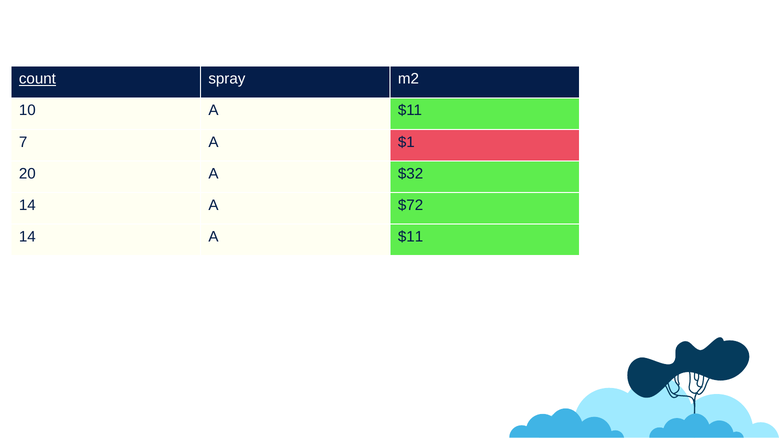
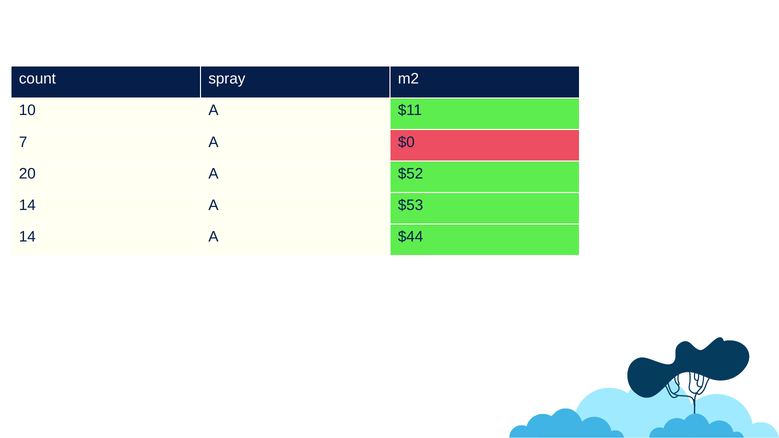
count underline: present -> none
$1: $1 -> $0
$32: $32 -> $52
$72: $72 -> $53
14 A $11: $11 -> $44
